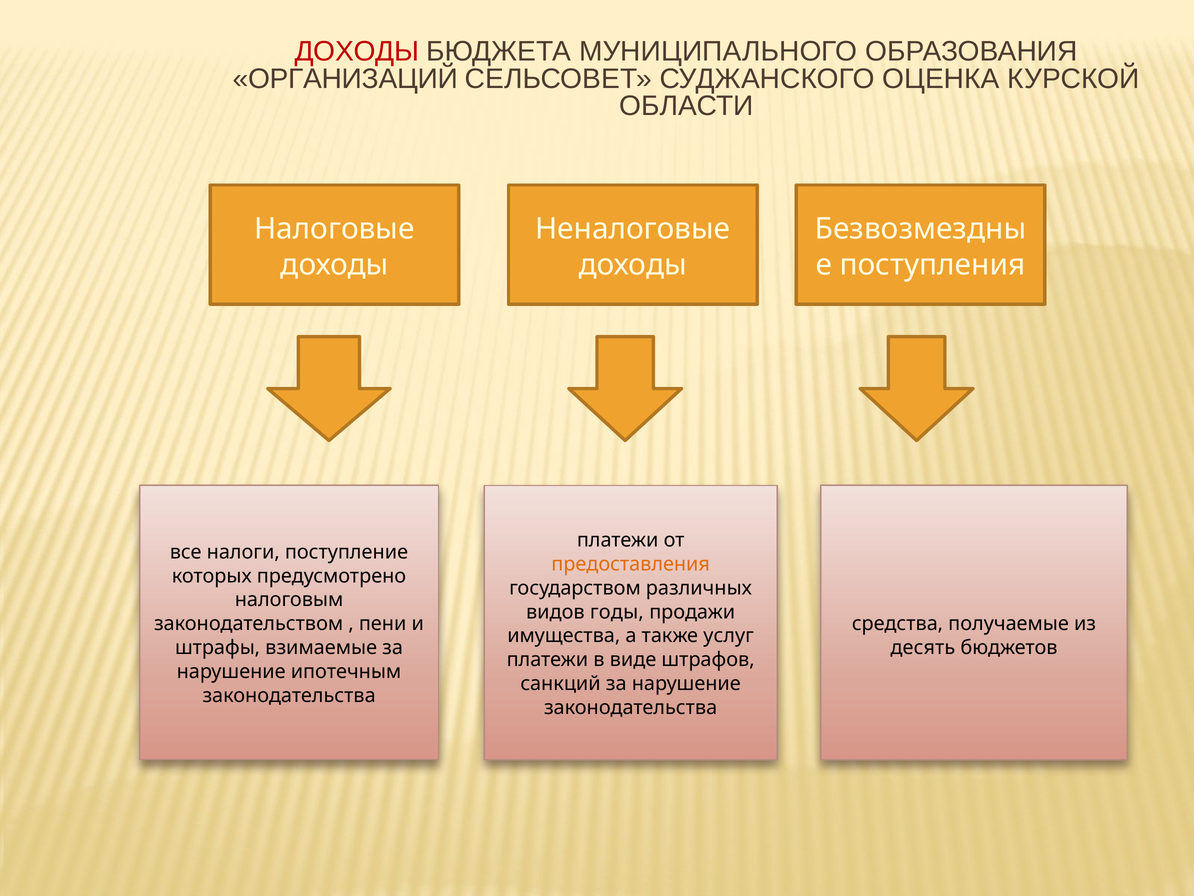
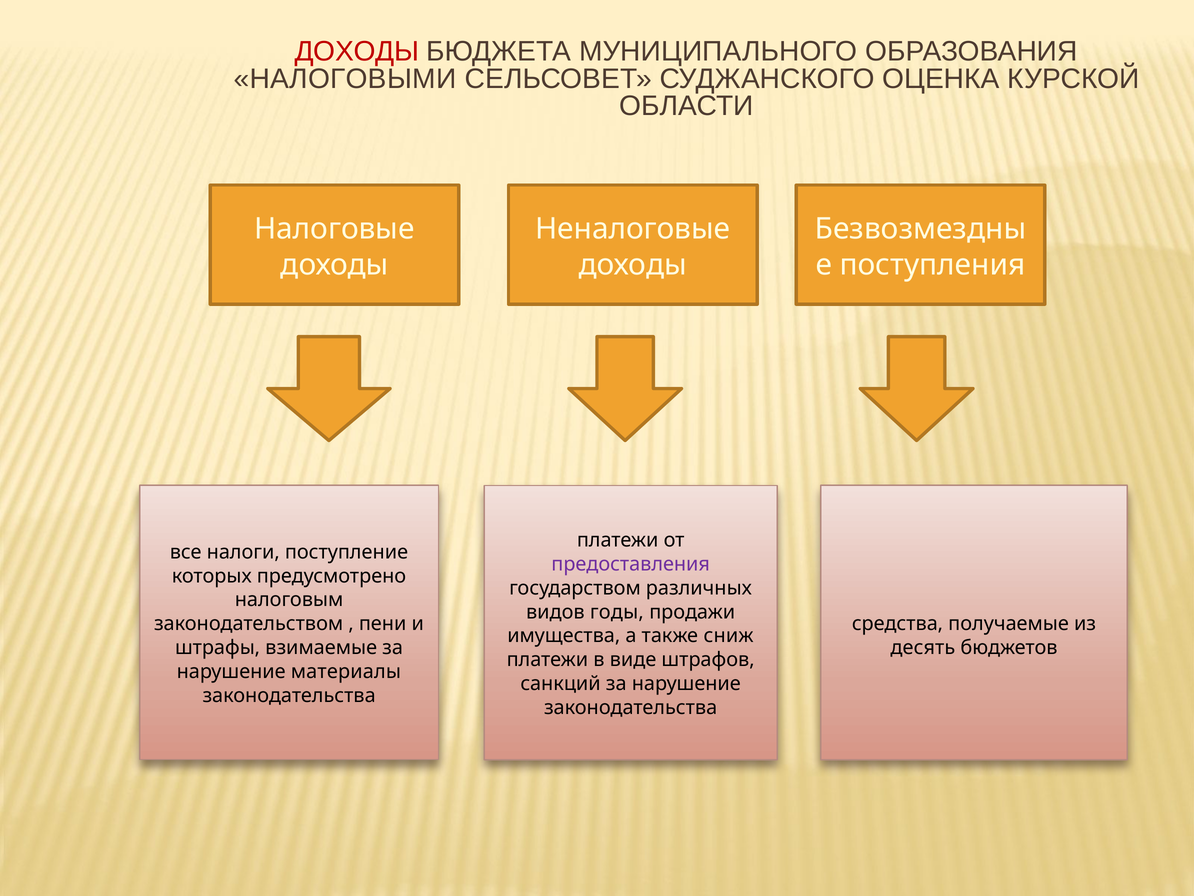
ОРГАНИЗАЦИЙ: ОРГАНИЗАЦИЙ -> НАЛОГОВЫМИ
предоставления colour: orange -> purple
услуг: услуг -> сниж
ипотечным: ипотечным -> материалы
